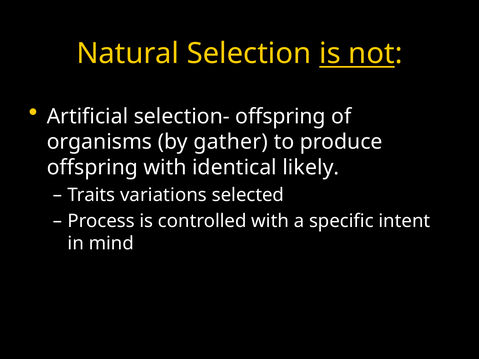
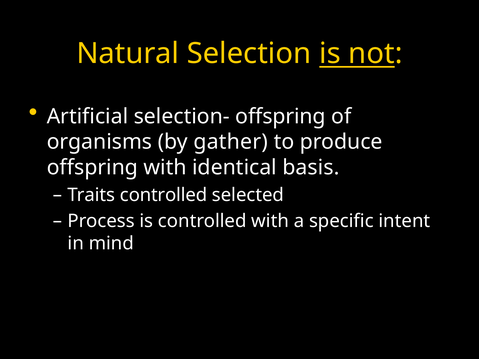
likely: likely -> basis
Traits variations: variations -> controlled
